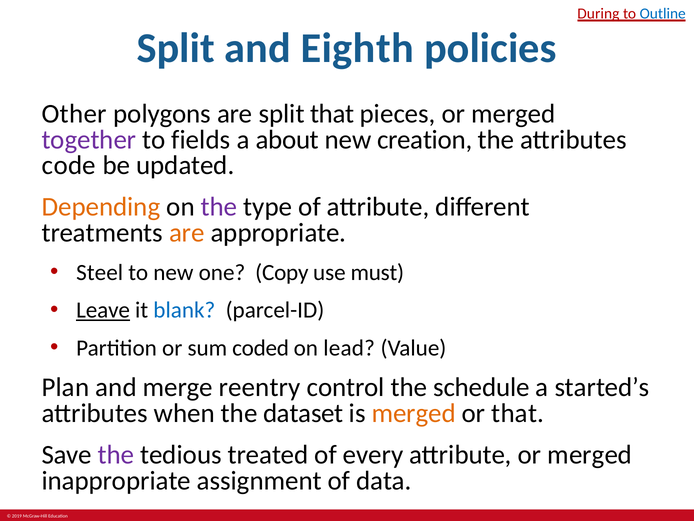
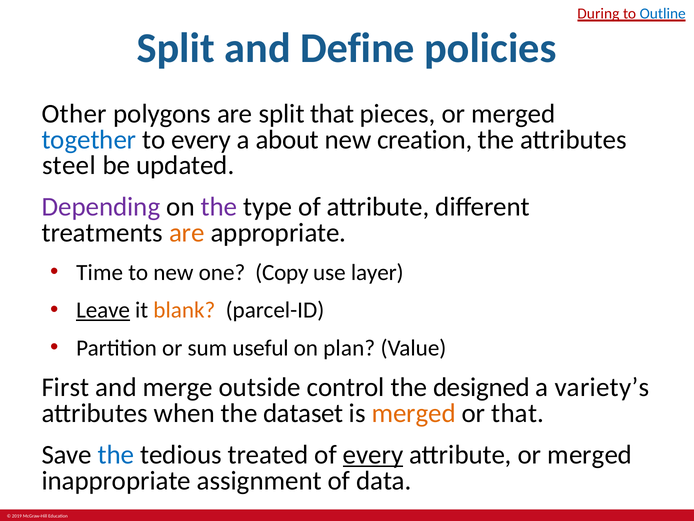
Eighth: Eighth -> Define
together colour: purple -> blue
to fields: fields -> every
code: code -> steel
Depending colour: orange -> purple
Steel: Steel -> Time
must: must -> layer
blank colour: blue -> orange
coded: coded -> useful
lead: lead -> plan
Plan: Plan -> First
reentry: reentry -> outside
schedule: schedule -> designed
started’s: started’s -> variety’s
the at (116, 454) colour: purple -> blue
every at (373, 454) underline: none -> present
